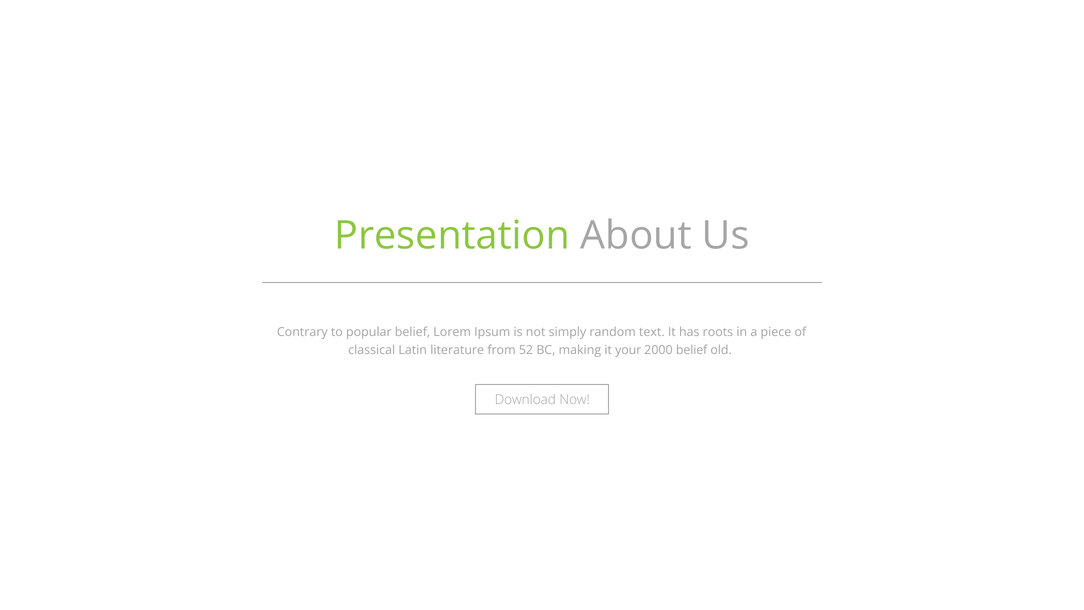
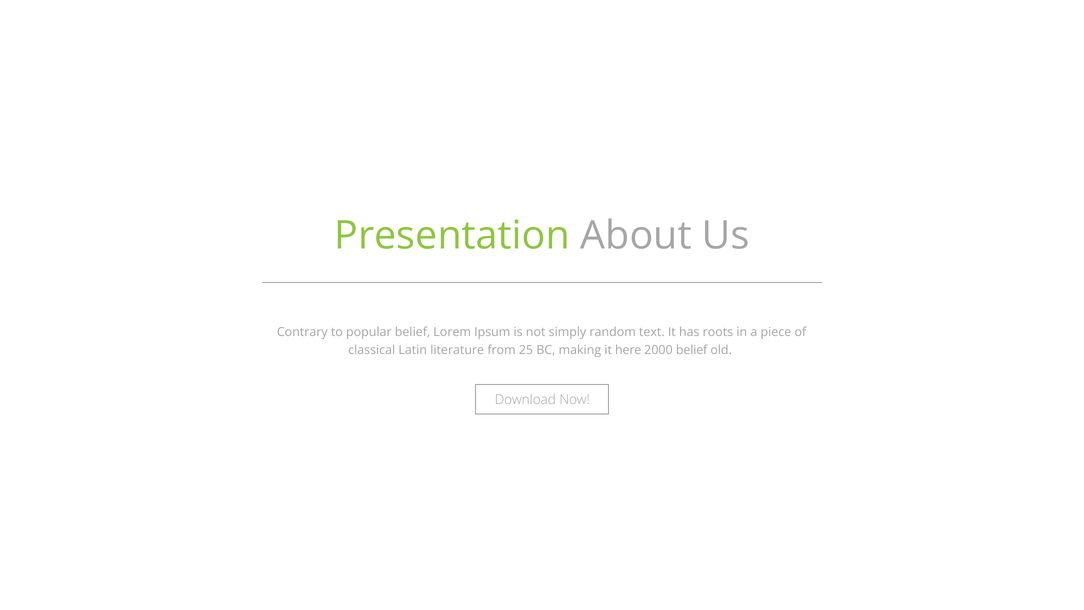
52: 52 -> 25
your: your -> here
